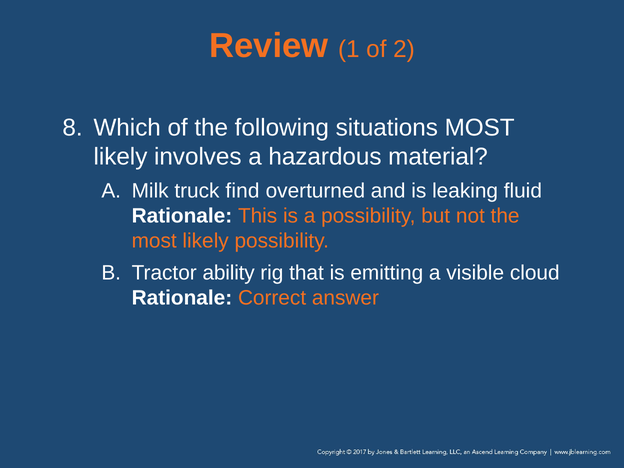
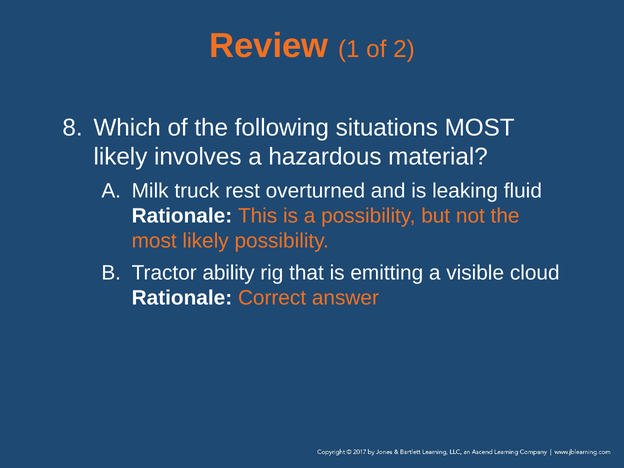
find: find -> rest
